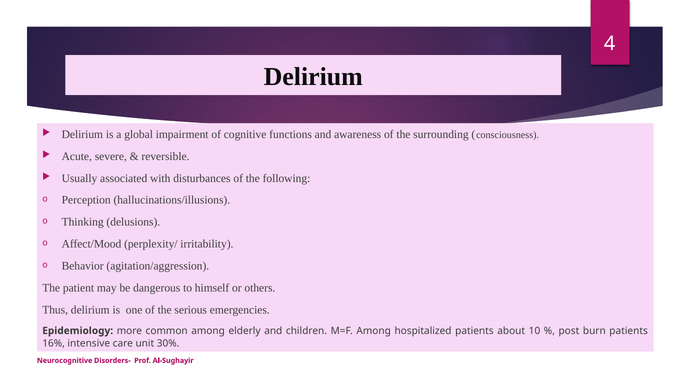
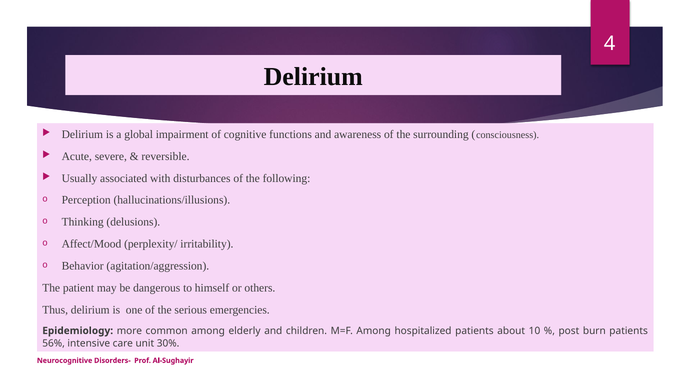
16%: 16% -> 56%
